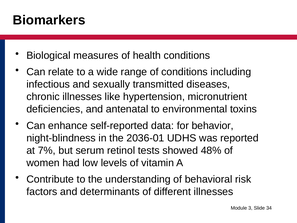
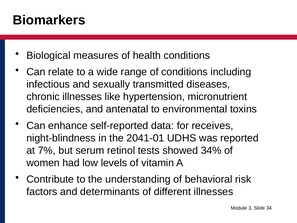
behavior: behavior -> receives
2036-01: 2036-01 -> 2041-01
48%: 48% -> 34%
